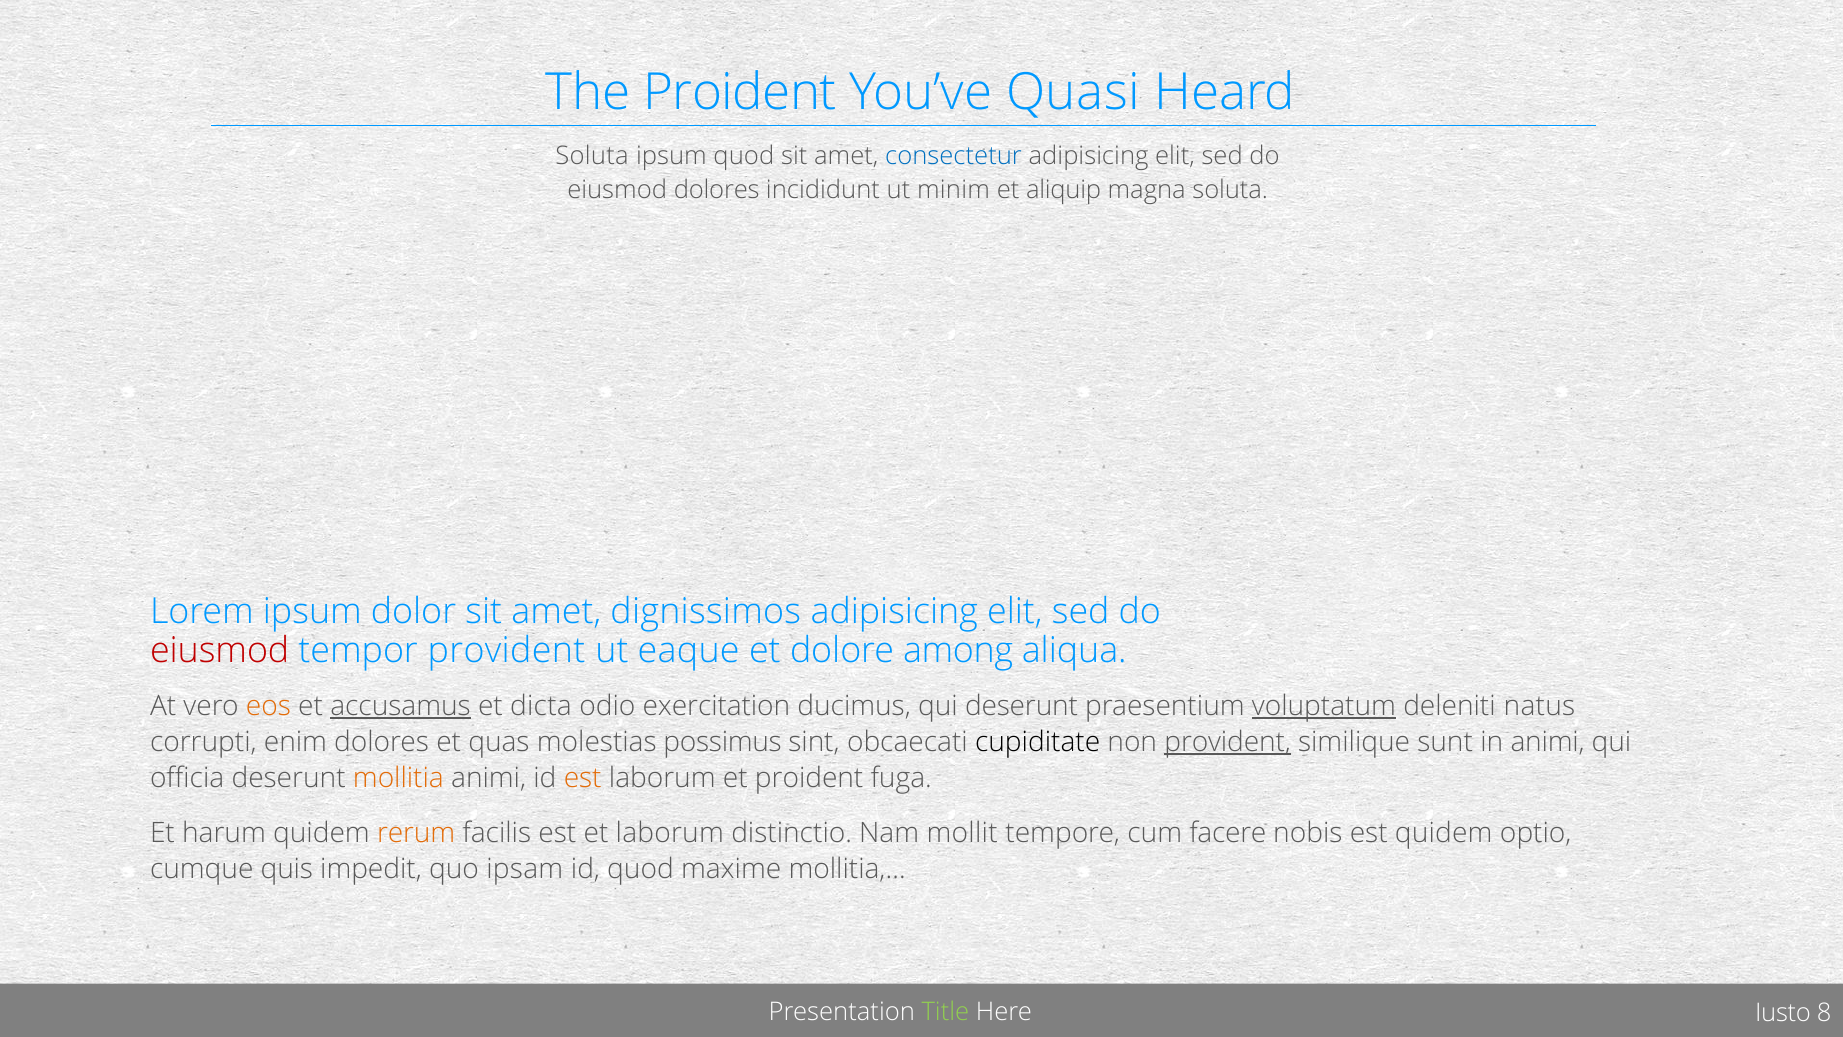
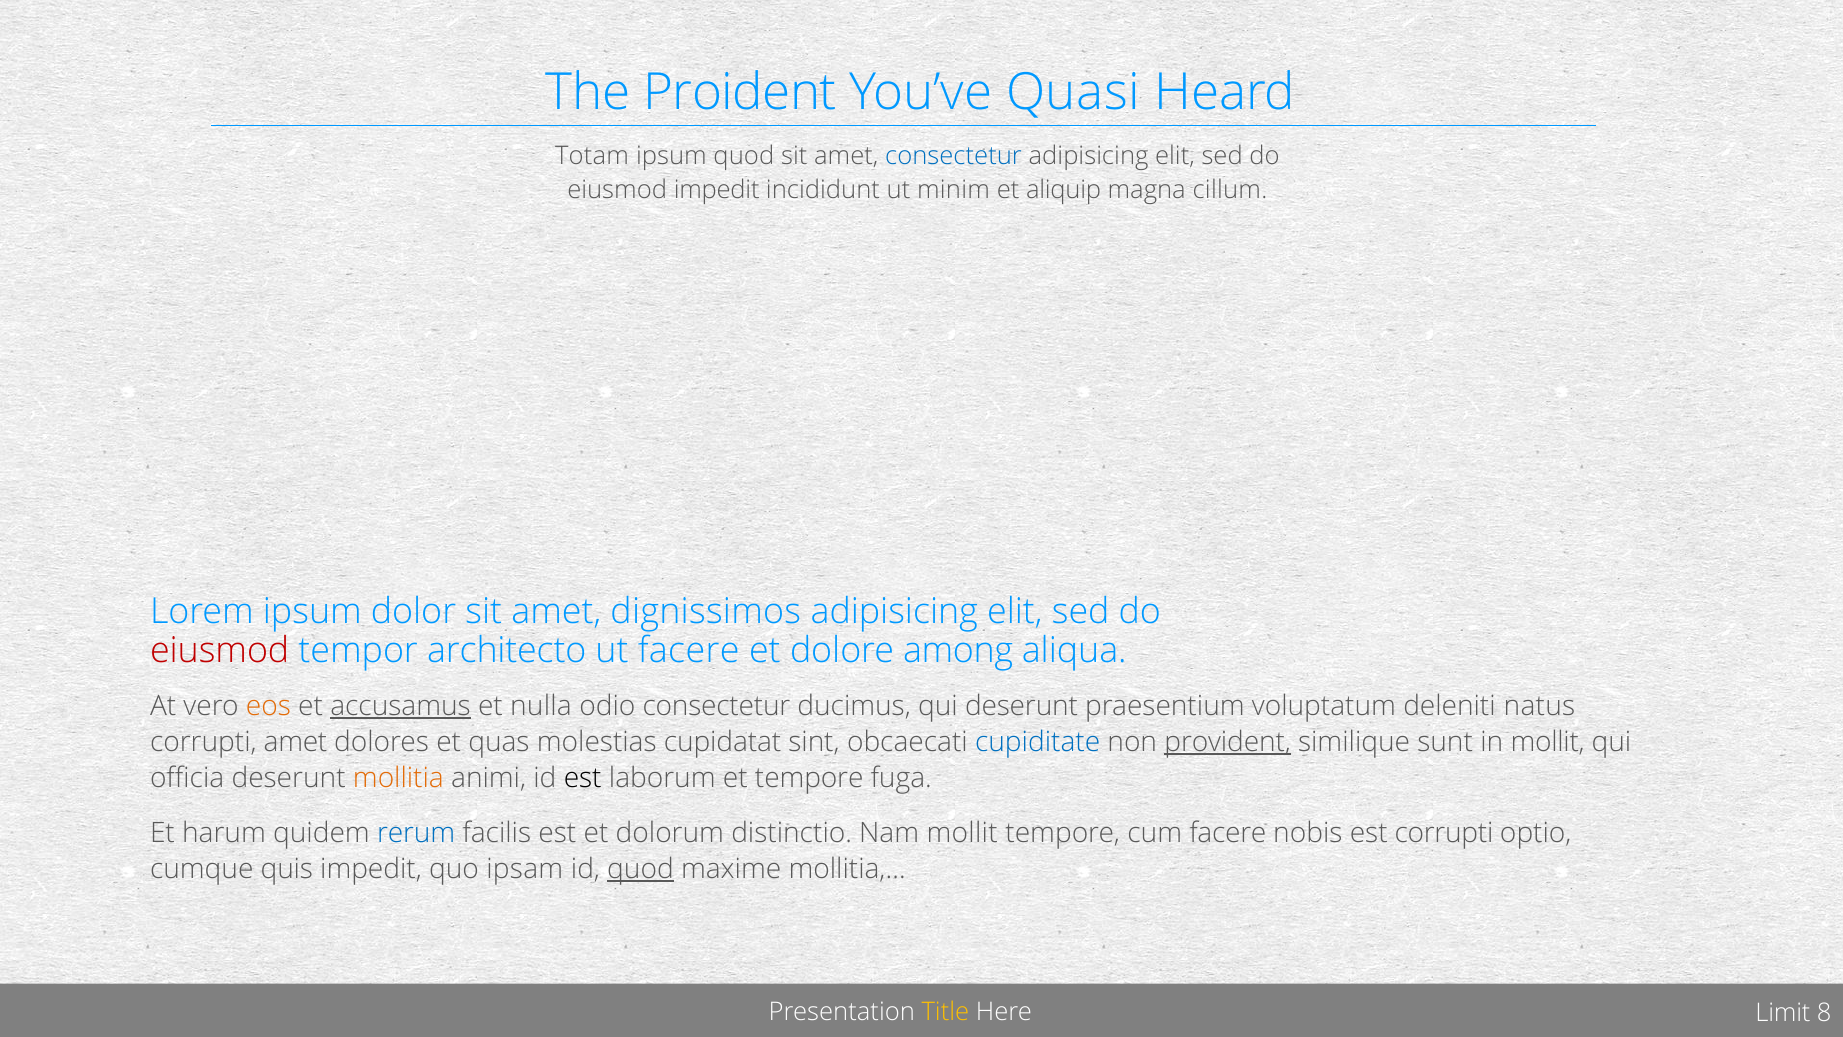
Soluta at (592, 156): Soluta -> Totam
eiusmod dolores: dolores -> impedit
magna soluta: soluta -> cillum
tempor provident: provident -> architecto
ut eaque: eaque -> facere
dicta: dicta -> nulla
odio exercitation: exercitation -> consectetur
voluptatum underline: present -> none
corrupti enim: enim -> amet
possimus: possimus -> cupidatat
cupiditate colour: black -> blue
in animi: animi -> mollit
est at (583, 778) colour: orange -> black
et proident: proident -> tempore
rerum colour: orange -> blue
et laborum: laborum -> dolorum
est quidem: quidem -> corrupti
quod at (641, 869) underline: none -> present
Title colour: light green -> yellow
Iusto: Iusto -> Limit
